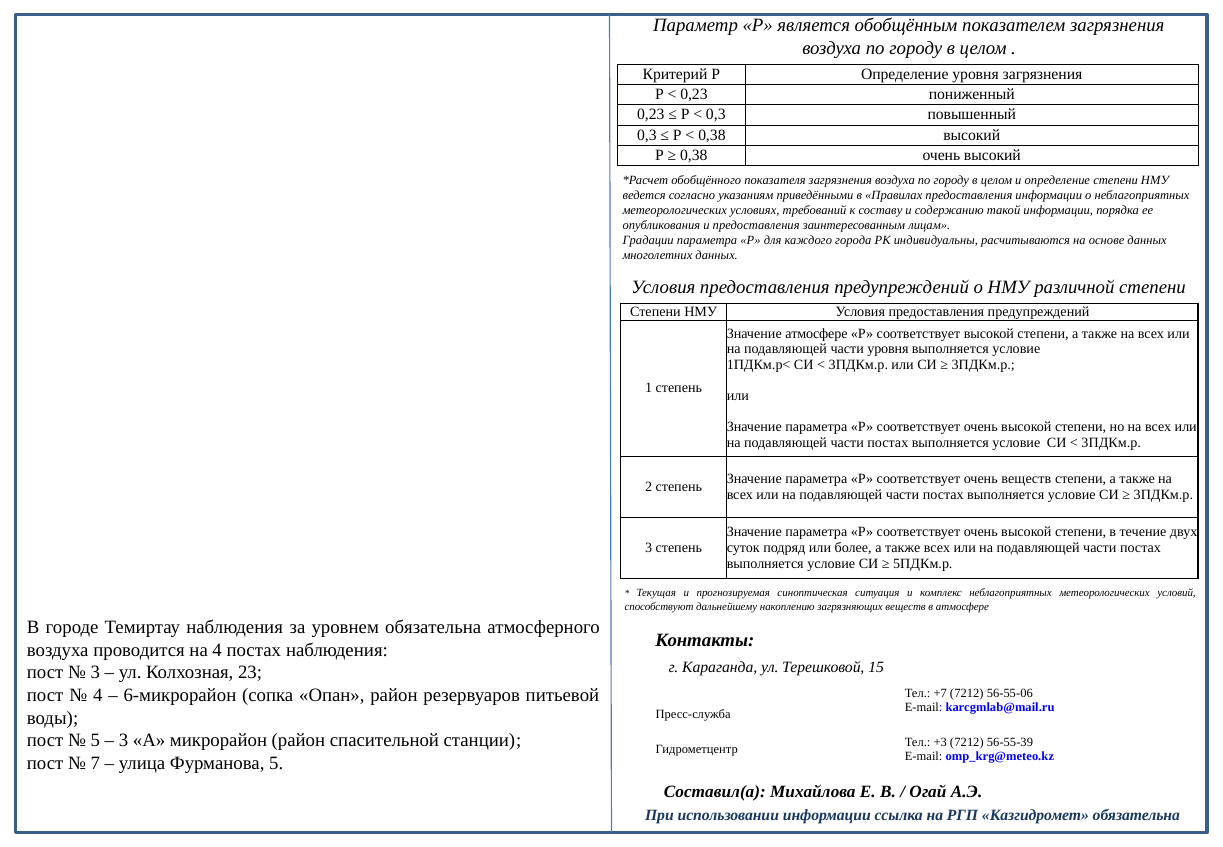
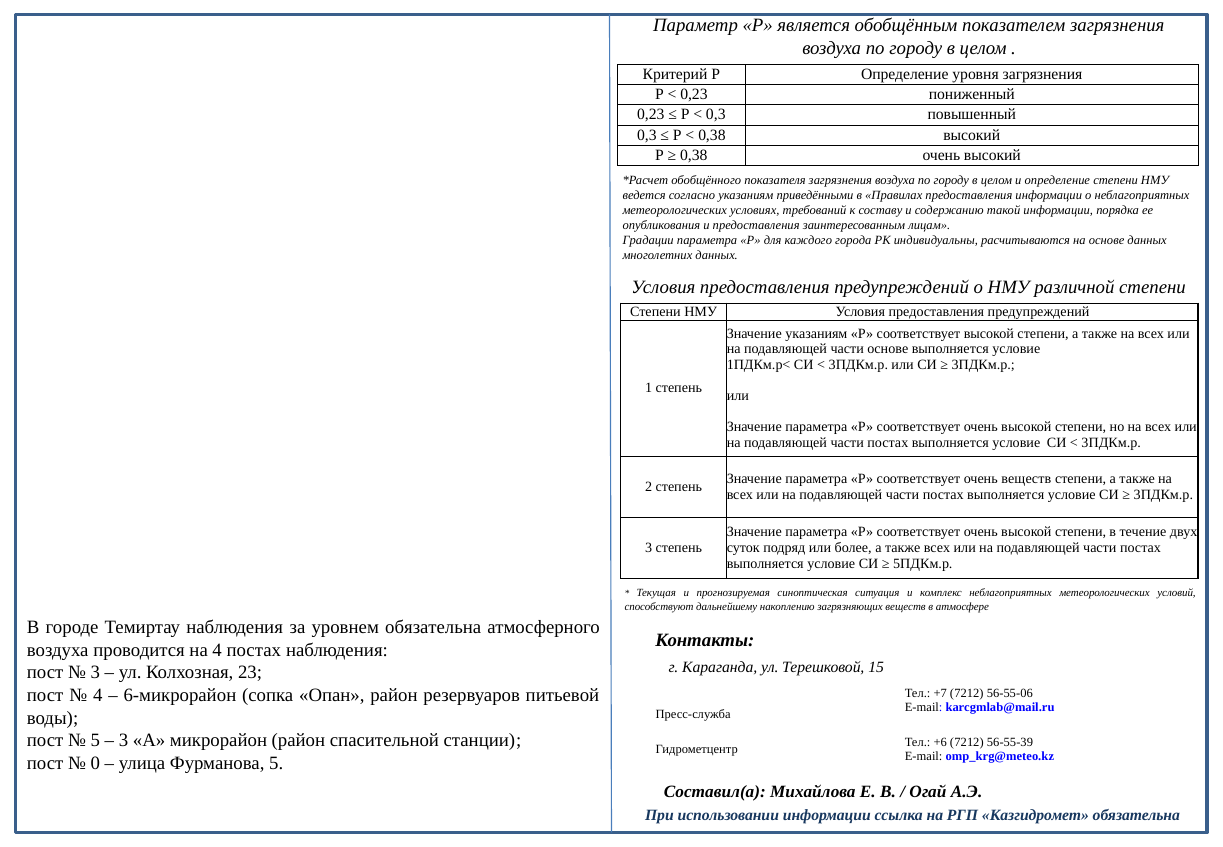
Значение атмосфере: атмосфере -> указаниям
части уровня: уровня -> основе
+3: +3 -> +6
7: 7 -> 0
